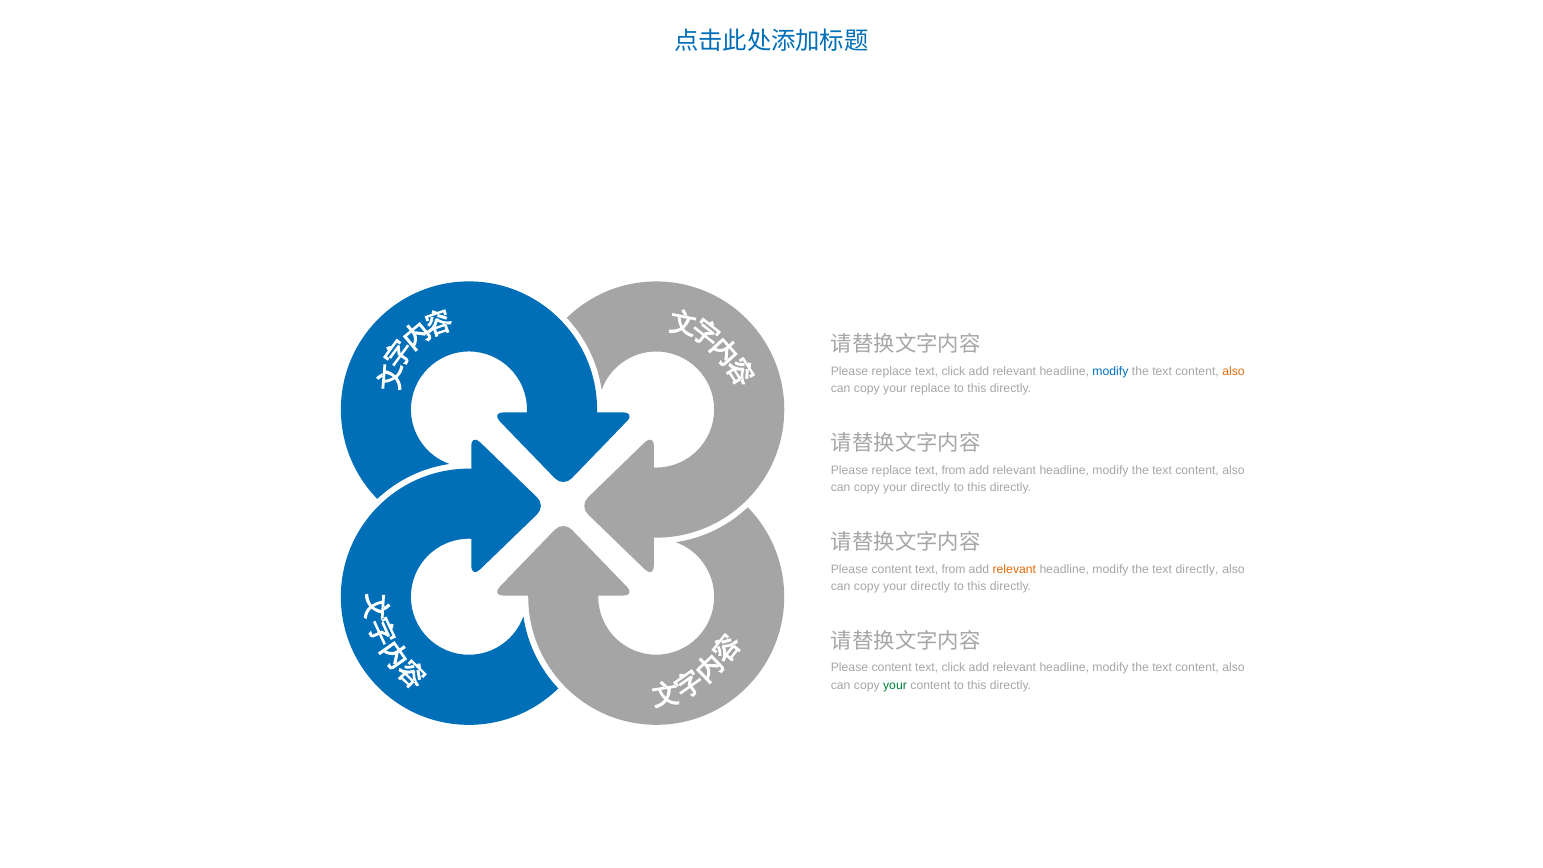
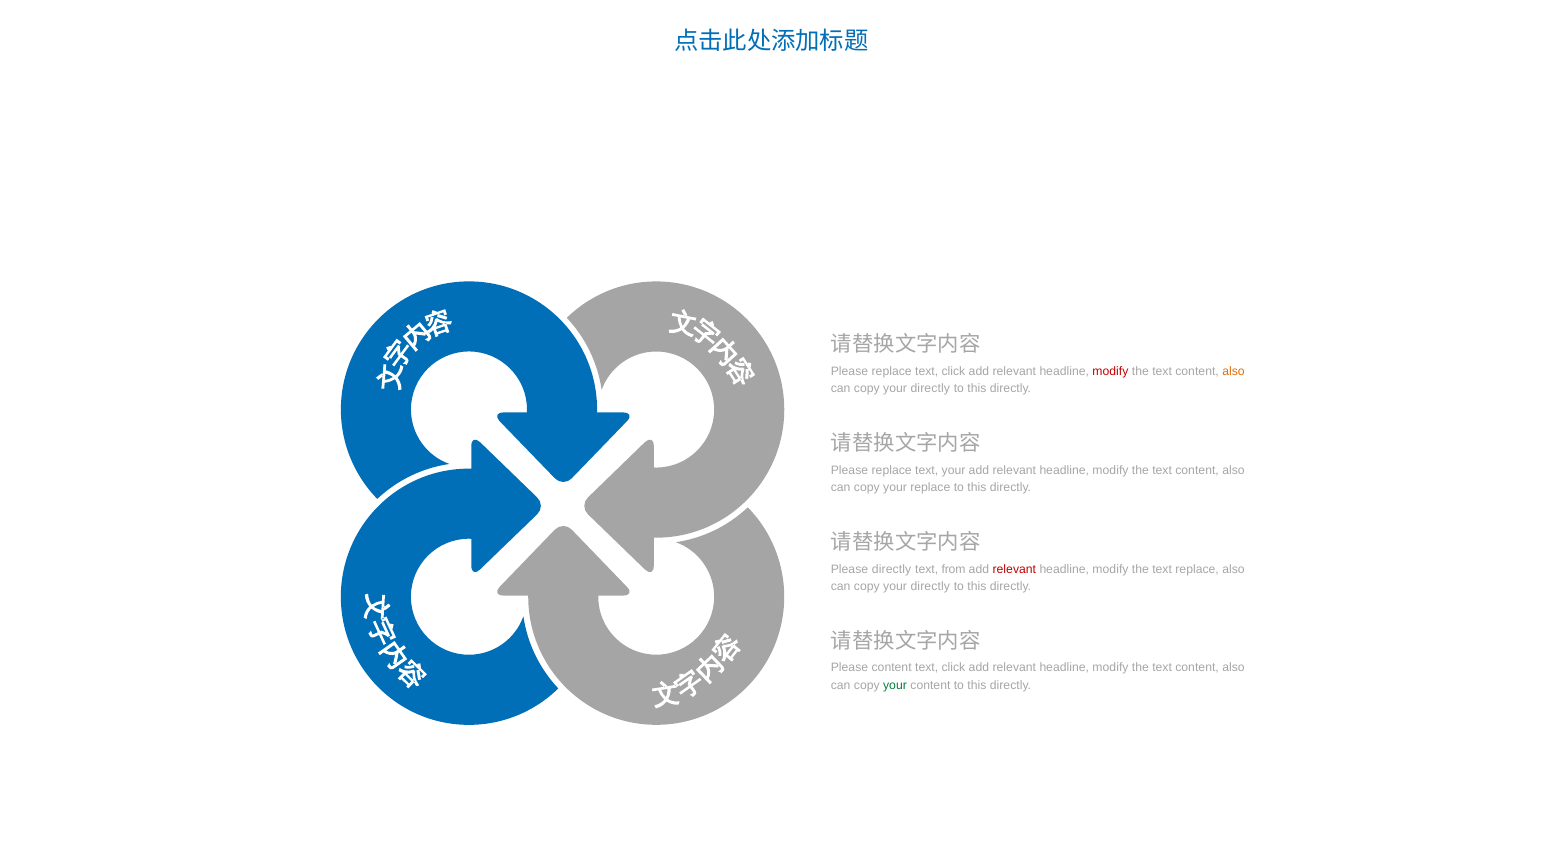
modify at (1110, 371) colour: blue -> red
replace at (930, 389): replace -> directly
replace text from: from -> your
directly at (930, 488): directly -> replace
content at (892, 569): content -> directly
relevant at (1014, 569) colour: orange -> red
text directly: directly -> replace
